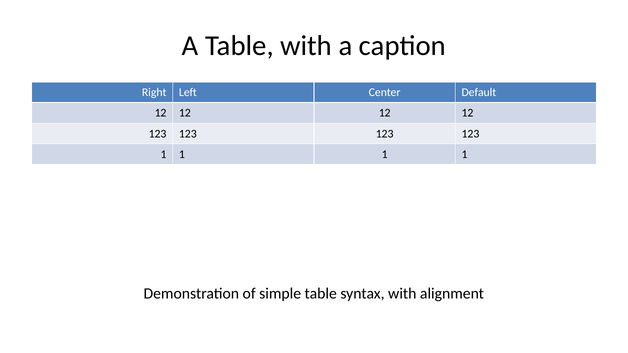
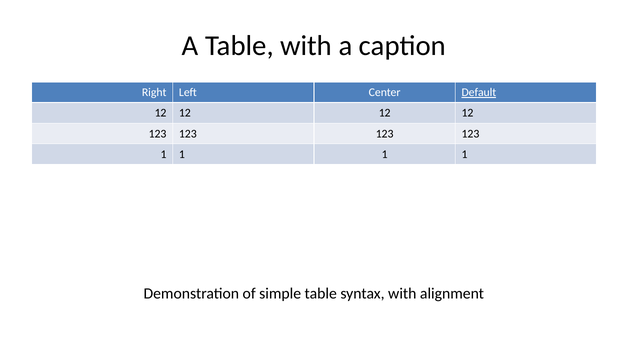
Default underline: none -> present
